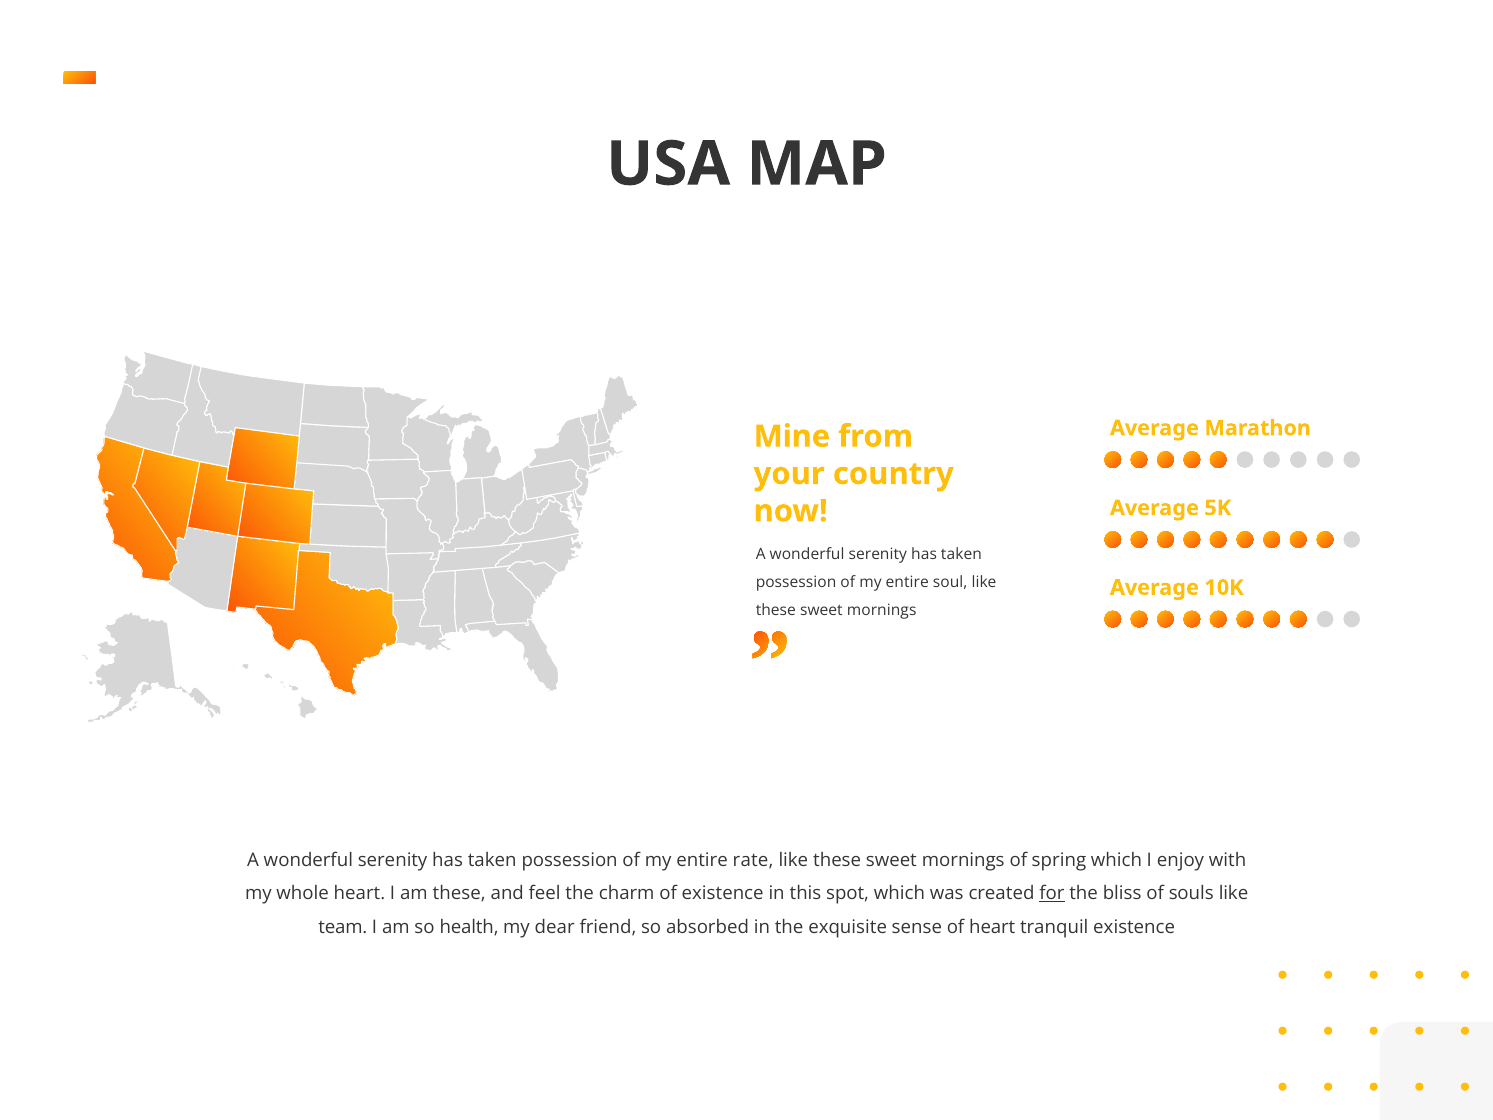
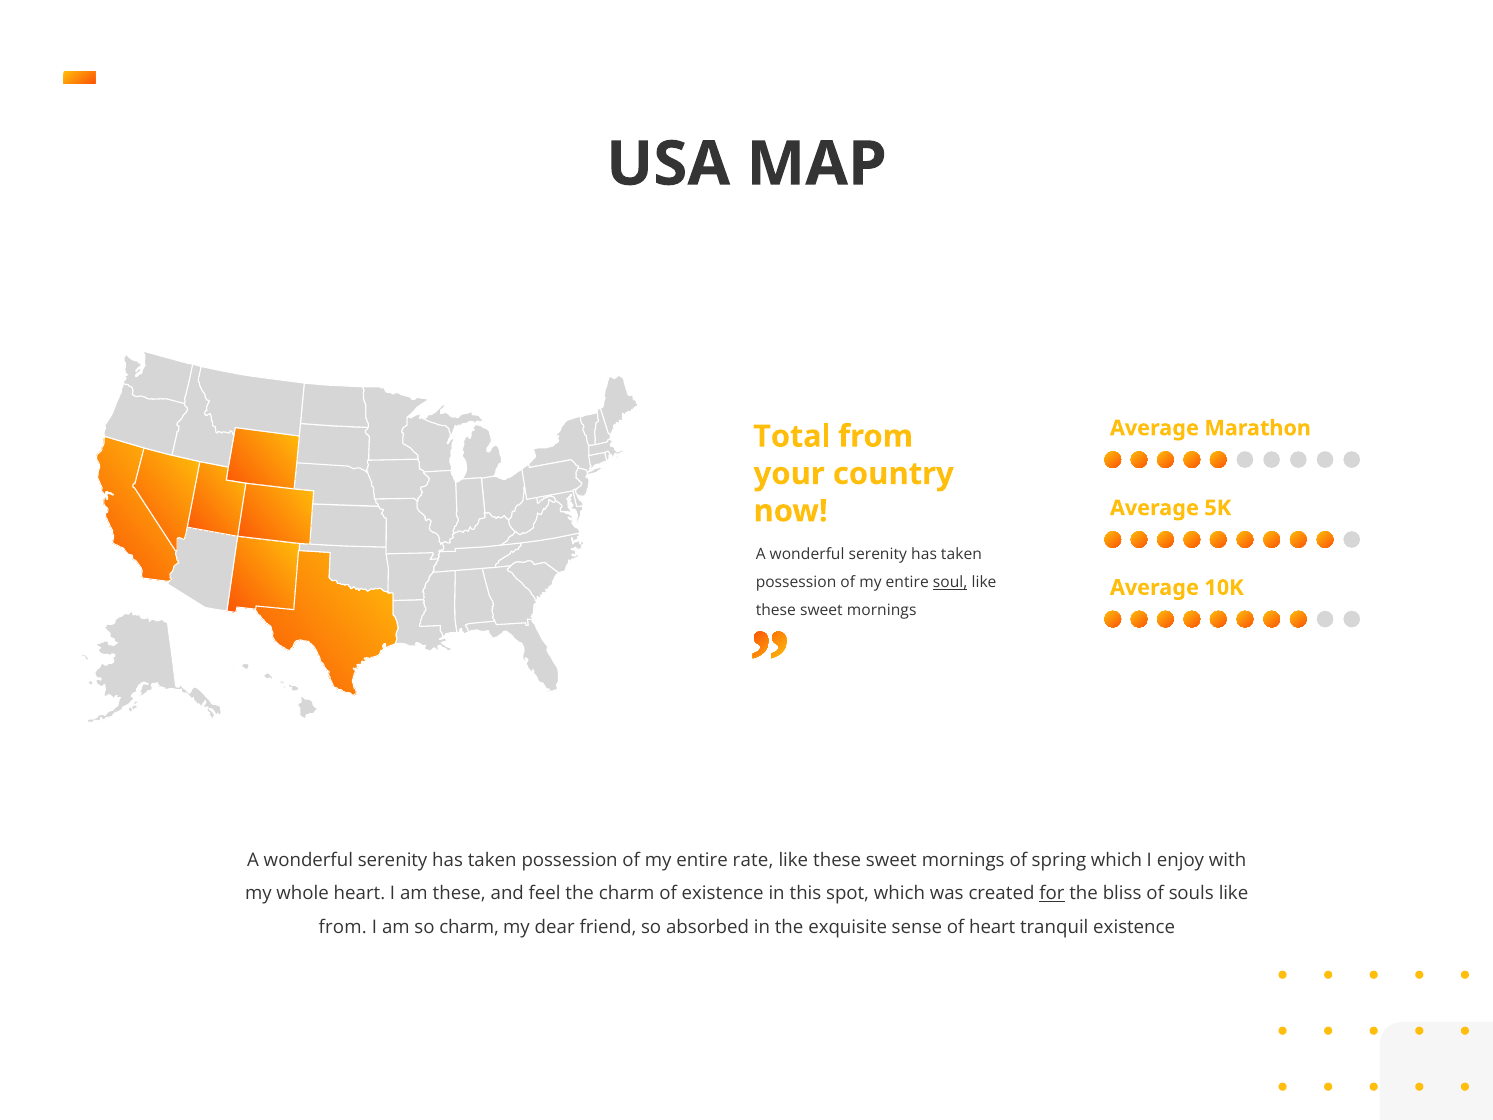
Mine: Mine -> Total
soul underline: none -> present
team at (343, 927): team -> from
so health: health -> charm
